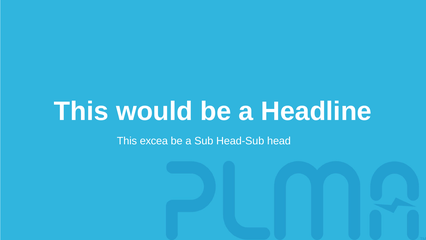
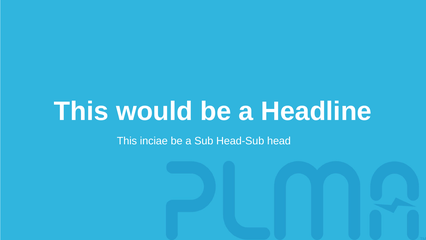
excea: excea -> inciae
